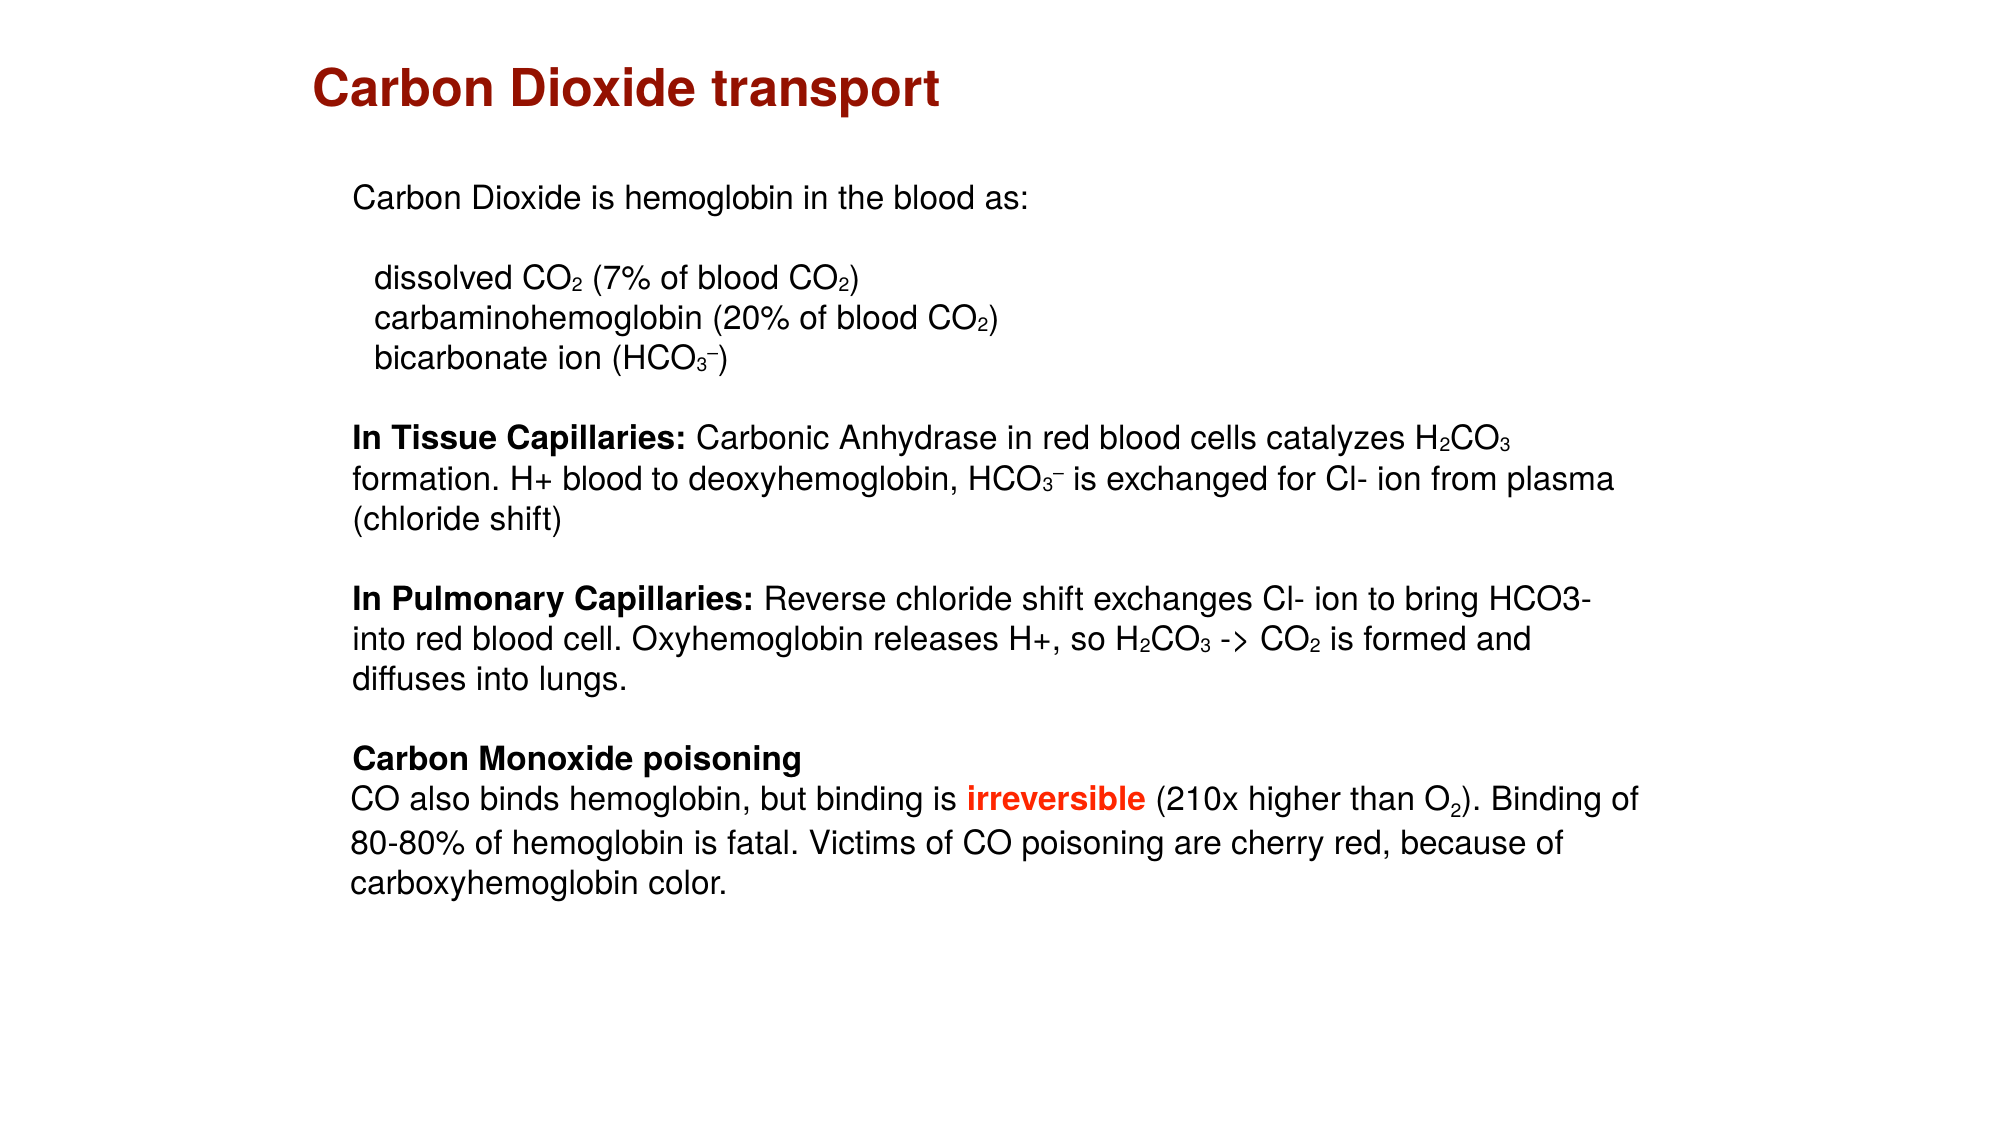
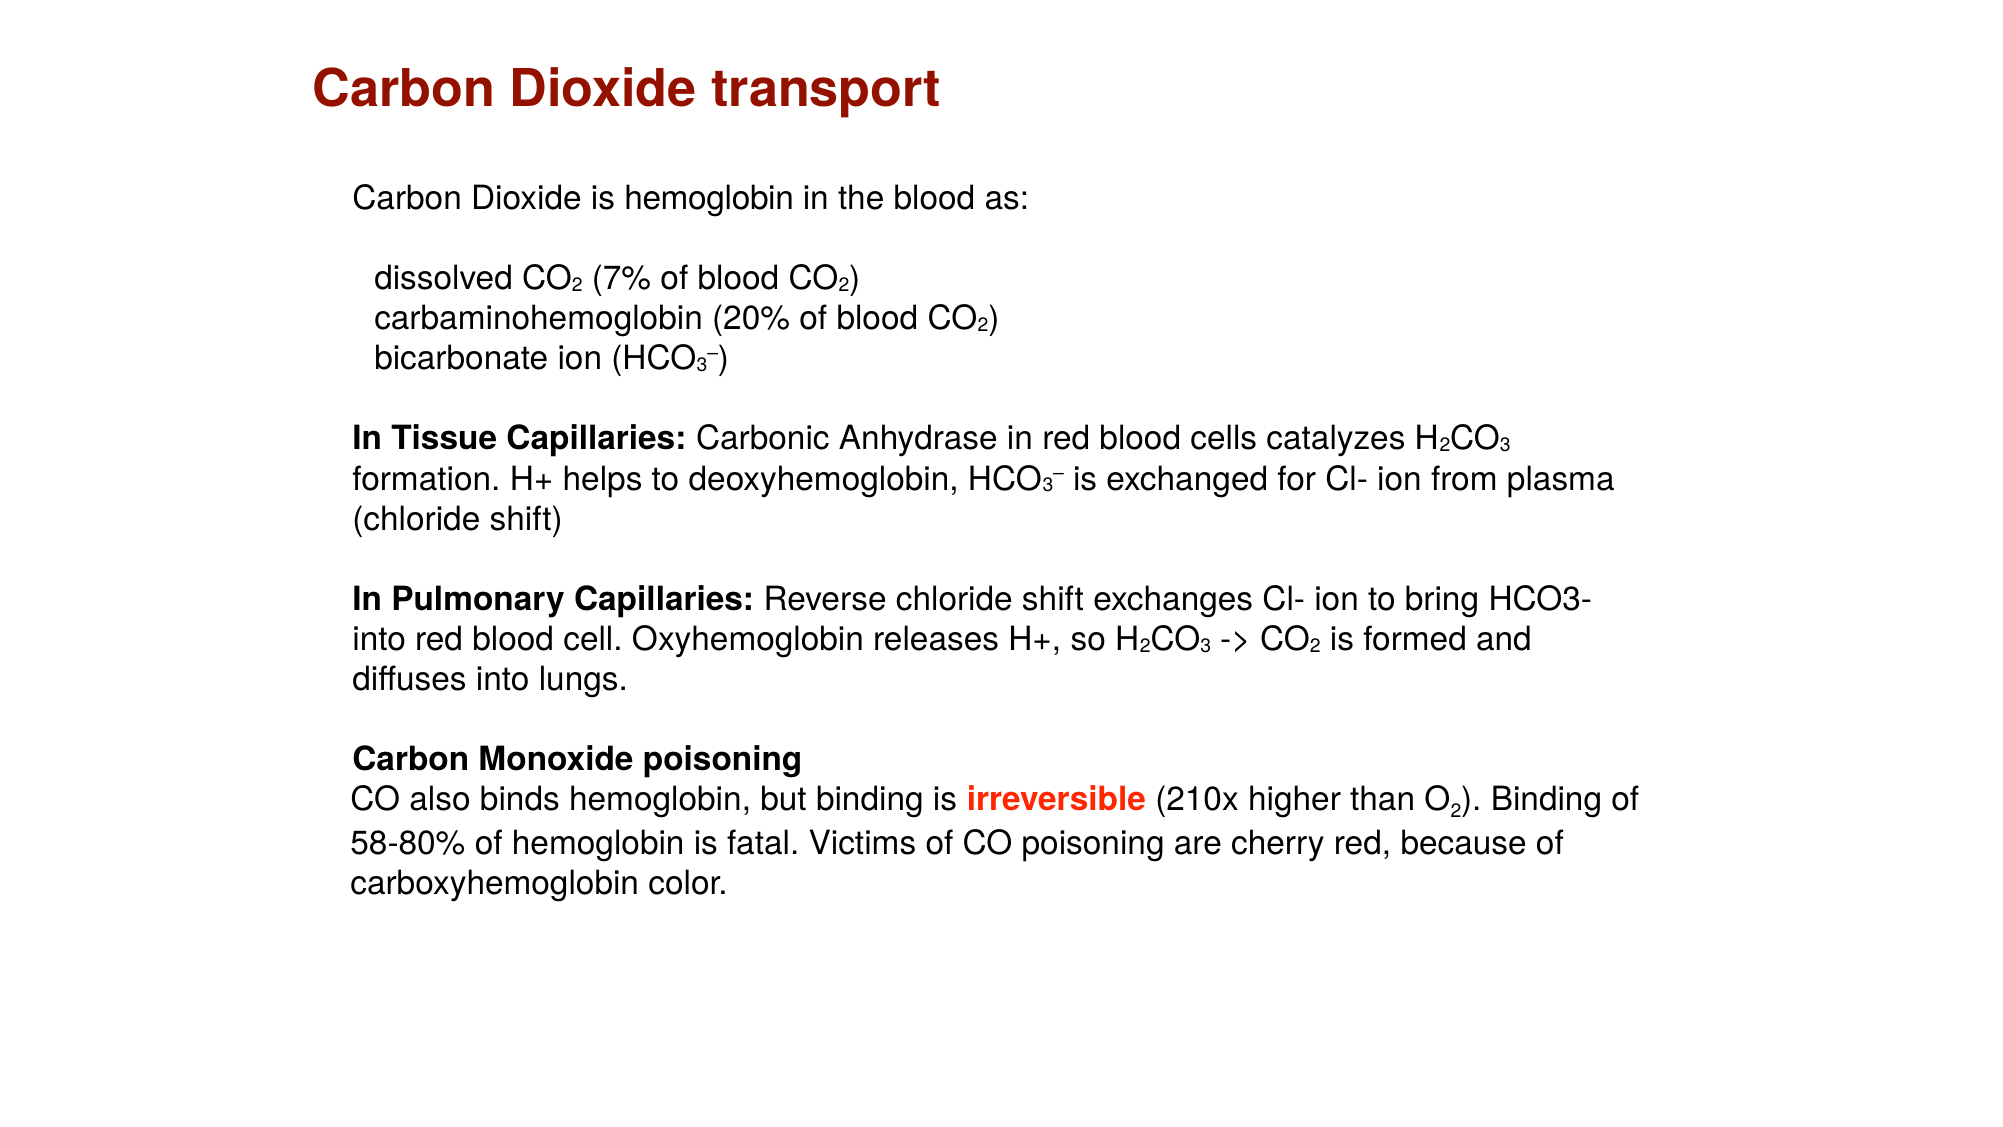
H+ blood: blood -> helps
80-80%: 80-80% -> 58-80%
